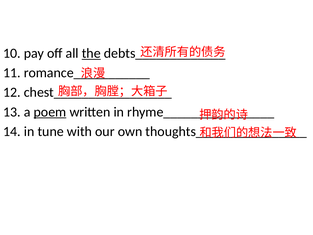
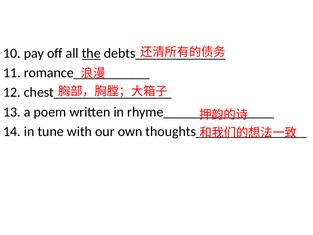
poem underline: present -> none
